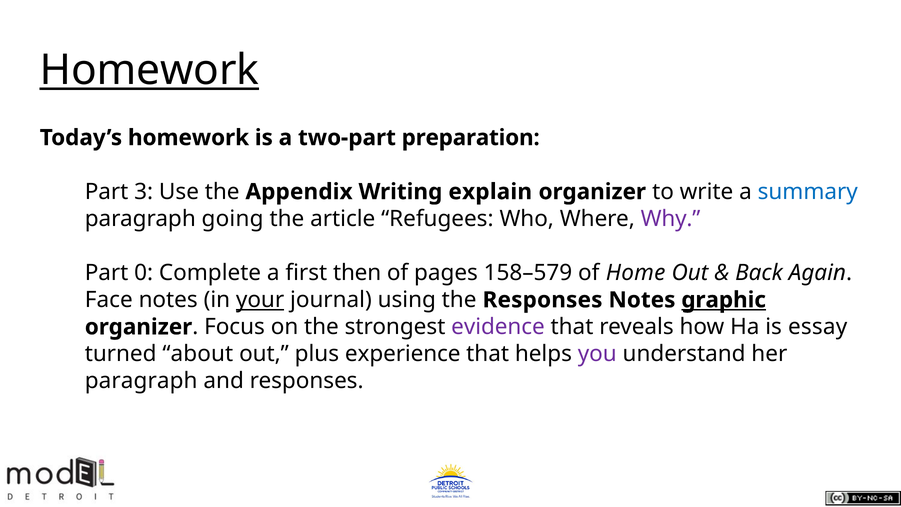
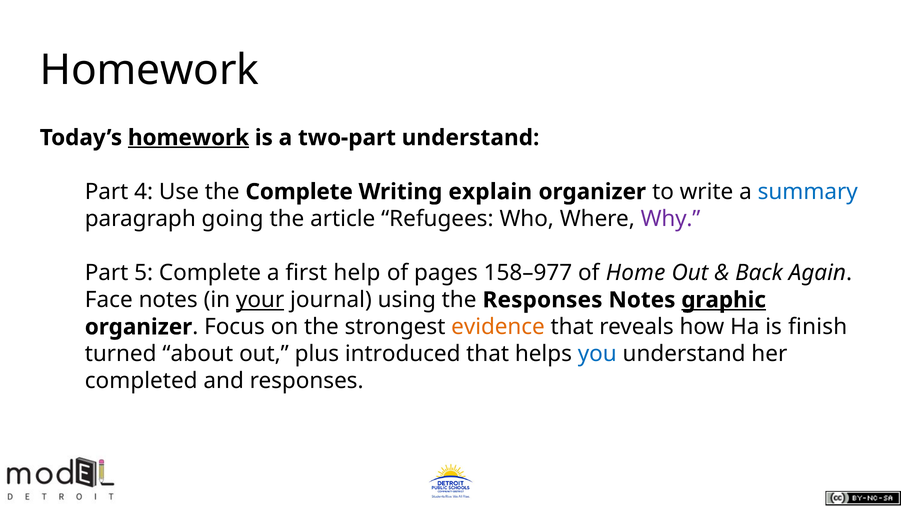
Homework at (149, 70) underline: present -> none
homework at (189, 138) underline: none -> present
two-part preparation: preparation -> understand
3: 3 -> 4
the Appendix: Appendix -> Complete
0: 0 -> 5
then: then -> help
158–579: 158–579 -> 158–977
evidence colour: purple -> orange
essay: essay -> finish
experience: experience -> introduced
you colour: purple -> blue
paragraph at (141, 381): paragraph -> completed
